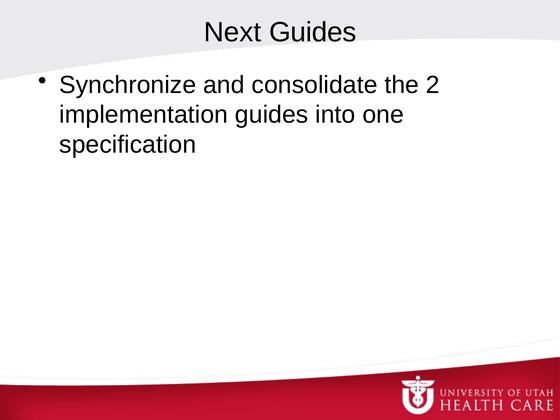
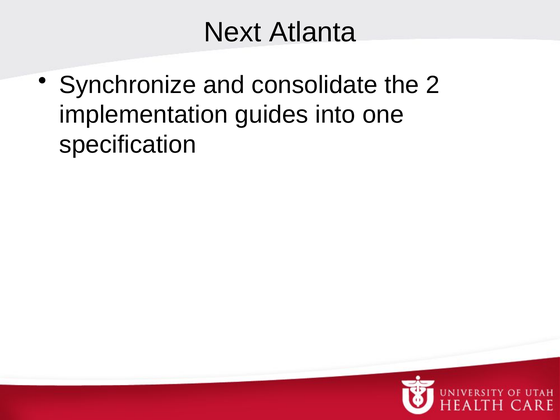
Next Guides: Guides -> Atlanta
